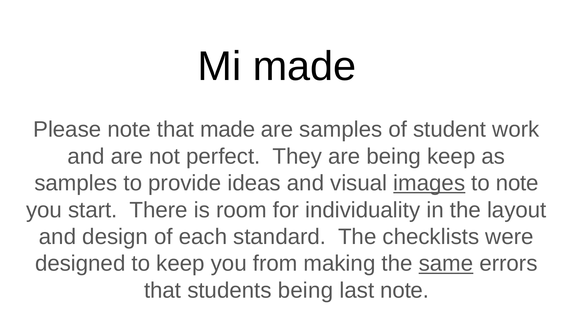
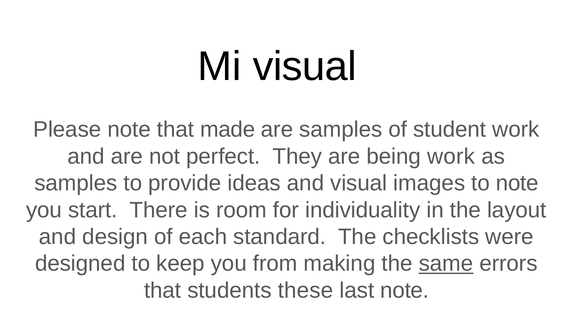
Mi made: made -> visual
being keep: keep -> work
images underline: present -> none
students being: being -> these
